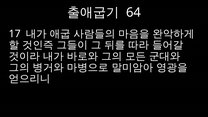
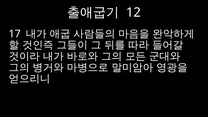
64: 64 -> 12
